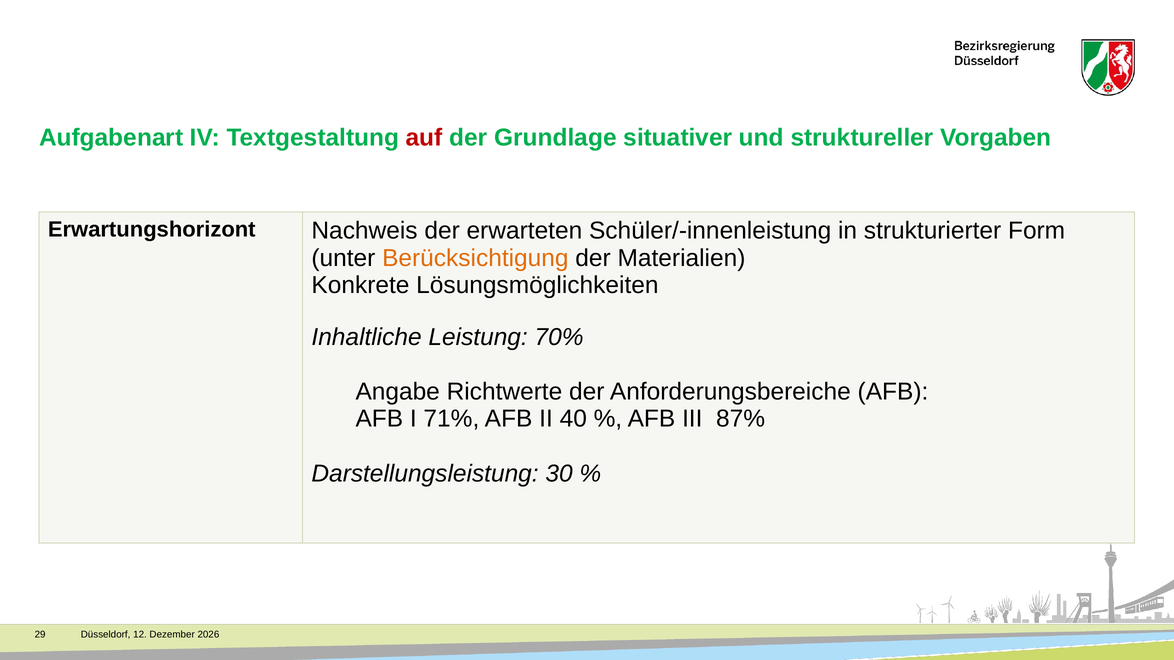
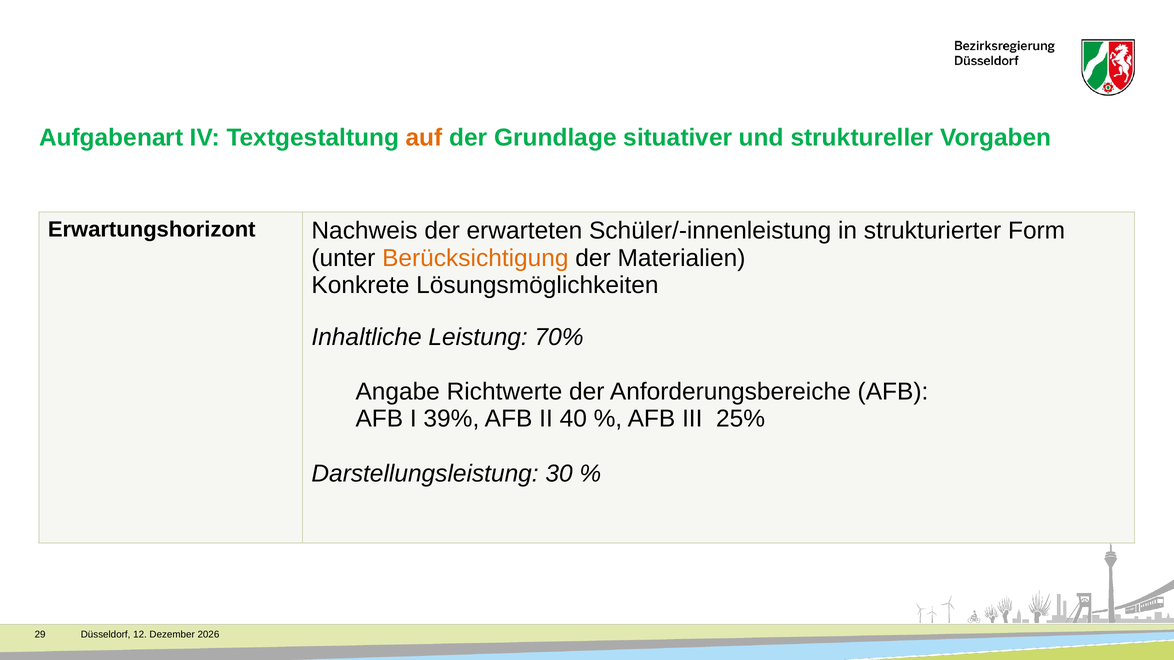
auf colour: red -> orange
71%: 71% -> 39%
87%: 87% -> 25%
